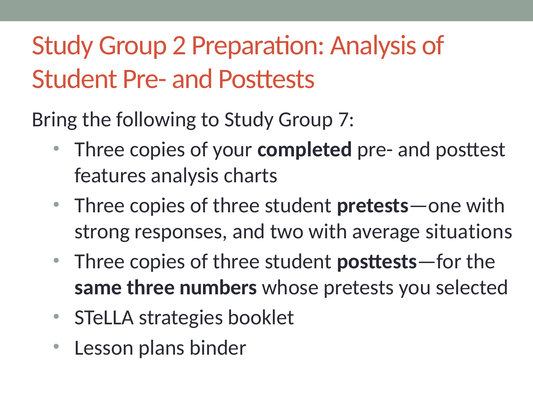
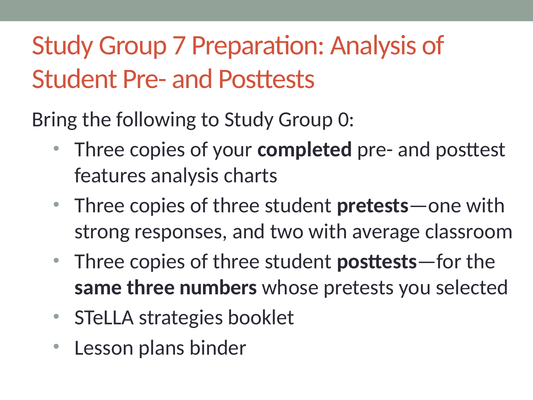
2: 2 -> 7
7: 7 -> 0
situations: situations -> classroom
